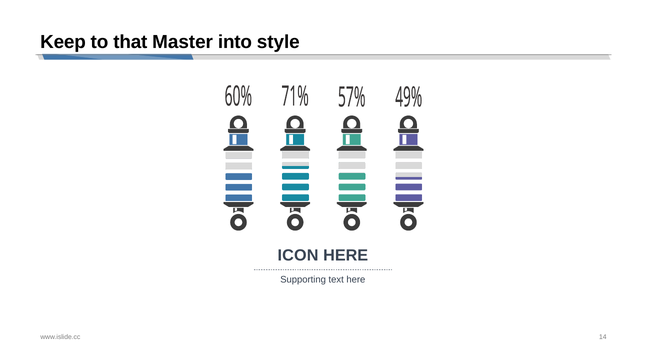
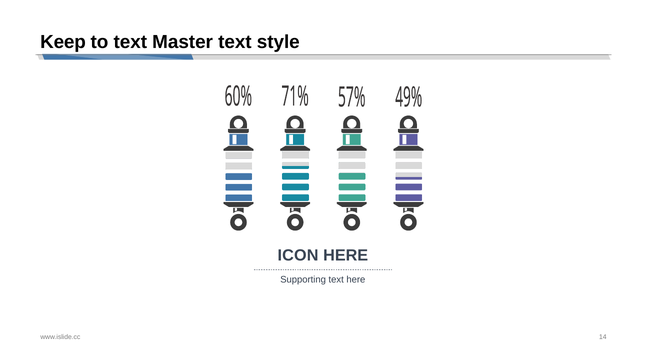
to that: that -> text
Master into: into -> text
